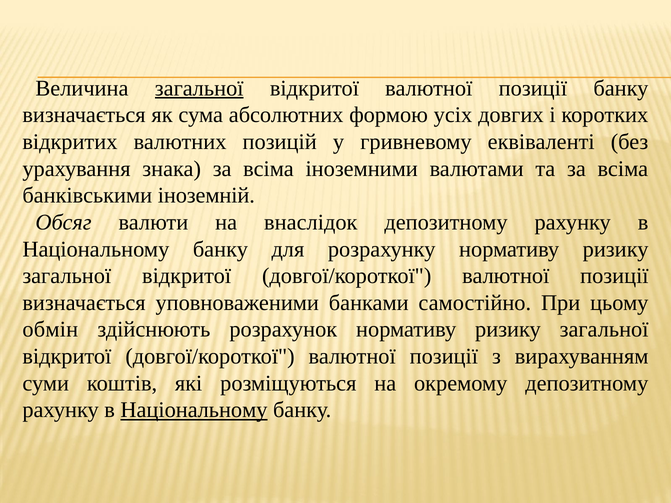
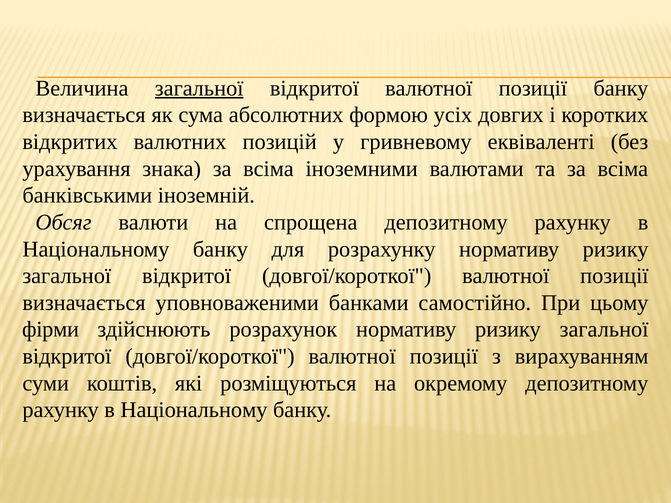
внаслідок: внаслідок -> спрощена
обмін: обмін -> фірми
Національному at (194, 410) underline: present -> none
